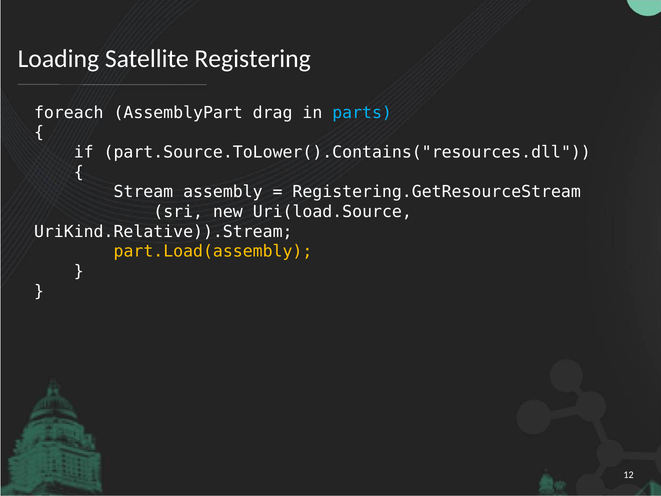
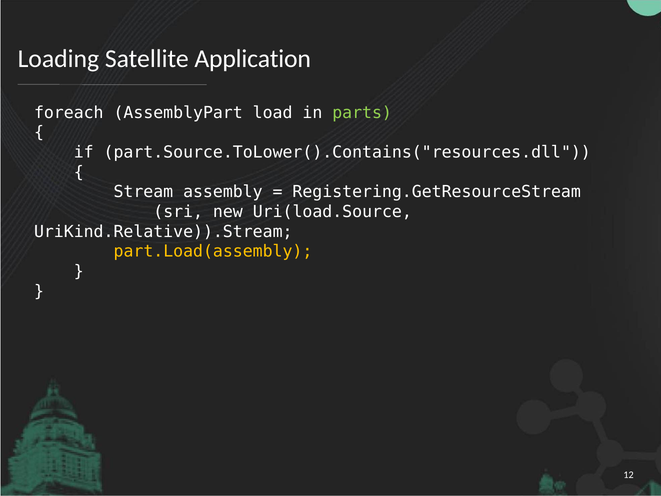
Registering: Registering -> Application
drag: drag -> load
parts colour: light blue -> light green
